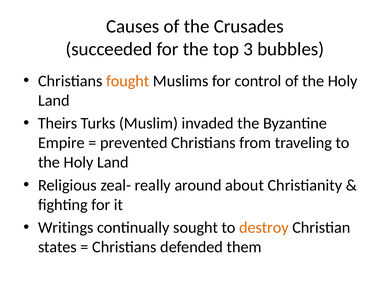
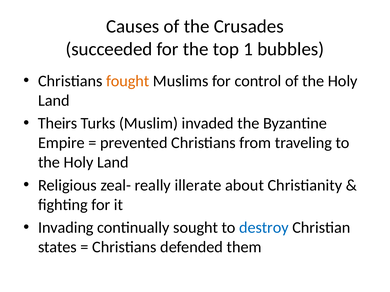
3: 3 -> 1
around: around -> illerate
Writings: Writings -> Invading
destroy colour: orange -> blue
